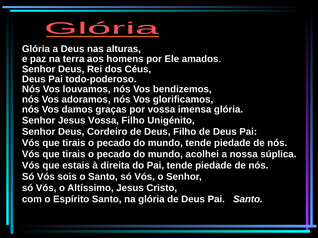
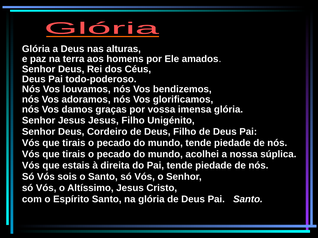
Jesus Vossa: Vossa -> Jesus
